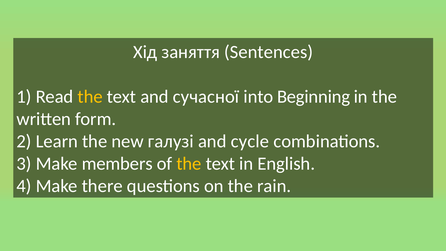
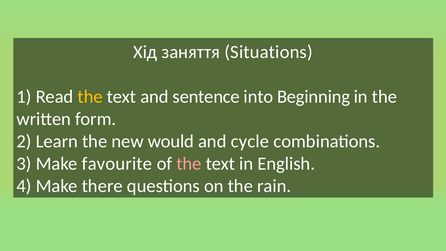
Sentences: Sentences -> Situations
сучасної: сучасної -> sentence
галузі: галузі -> would
members: members -> favourite
the at (189, 164) colour: yellow -> pink
